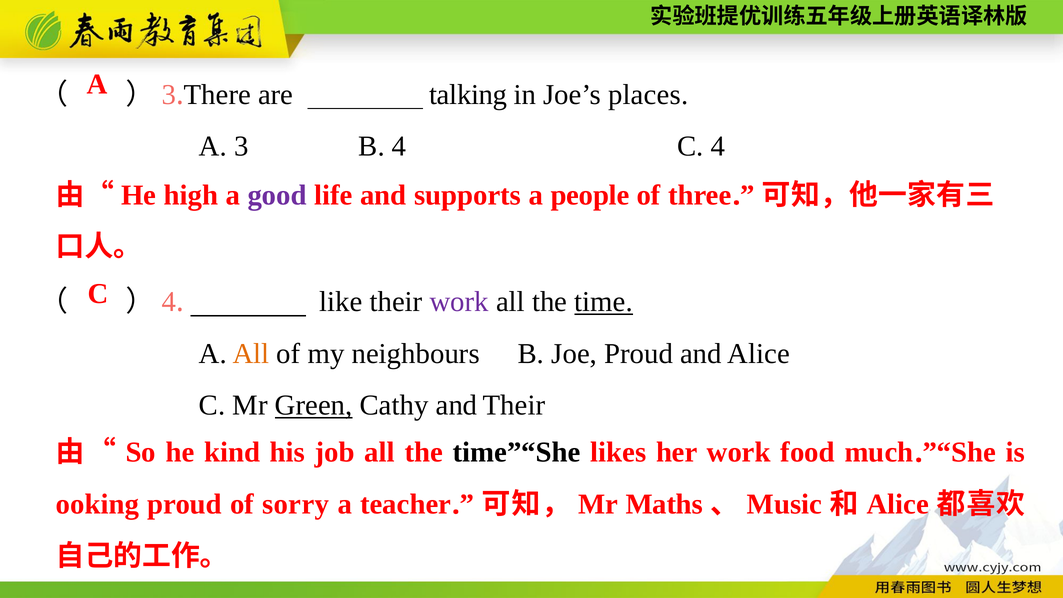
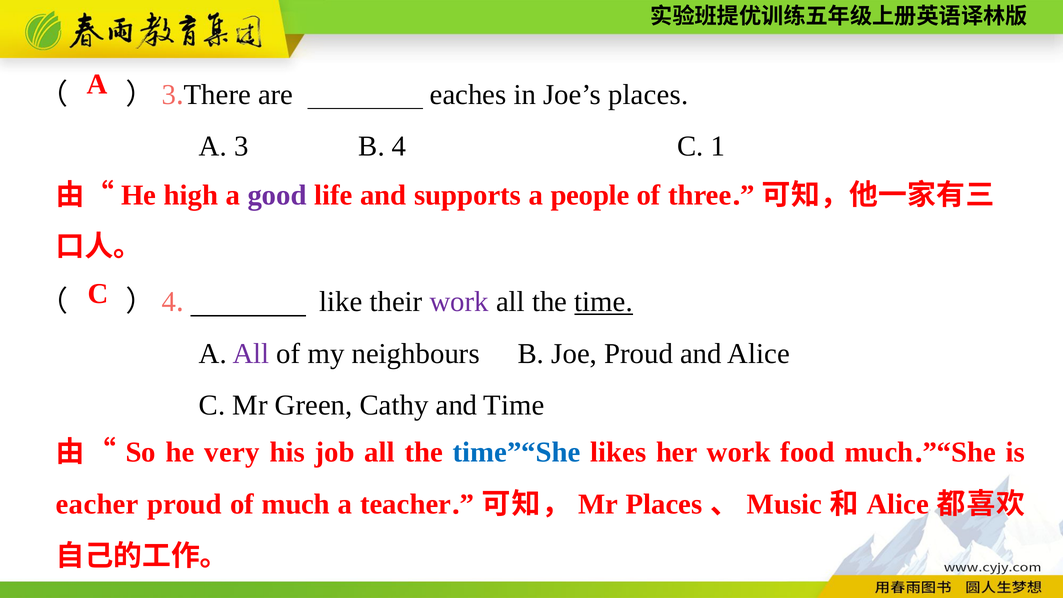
talking: talking -> eaches
C 4: 4 -> 1
All at (251, 354) colour: orange -> purple
Green underline: present -> none
and Their: Their -> Time
kind: kind -> very
time”“She colour: black -> blue
ooking: ooking -> eacher
of sorry: sorry -> much
Mr Maths: Maths -> Places
